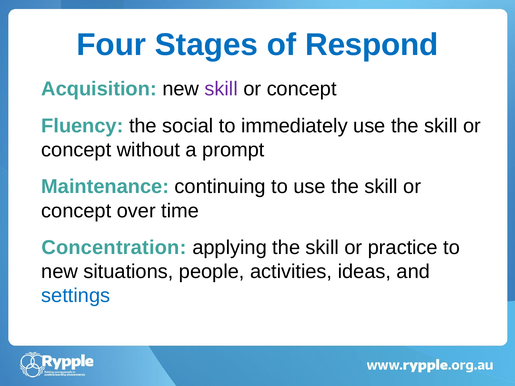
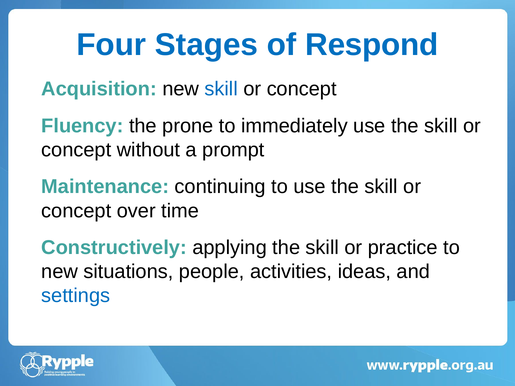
skill at (221, 89) colour: purple -> blue
social: social -> prone
Concentration: Concentration -> Constructively
